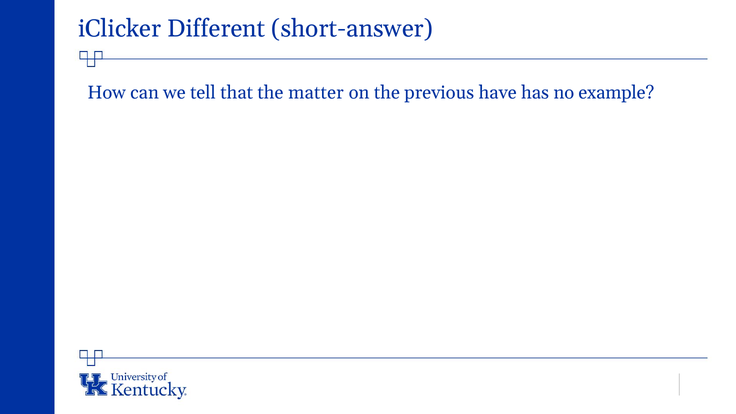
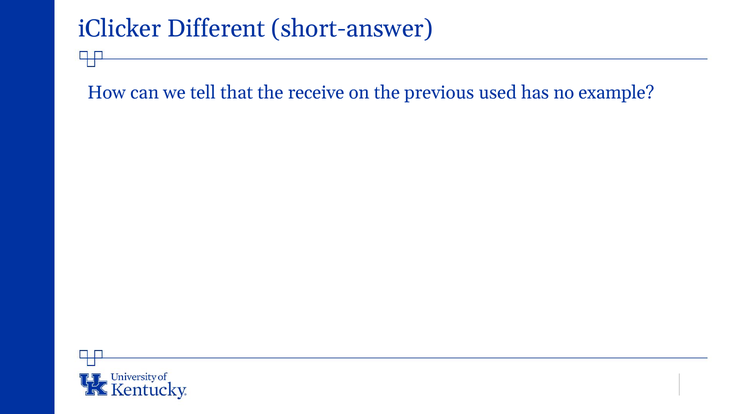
matter: matter -> receive
have: have -> used
